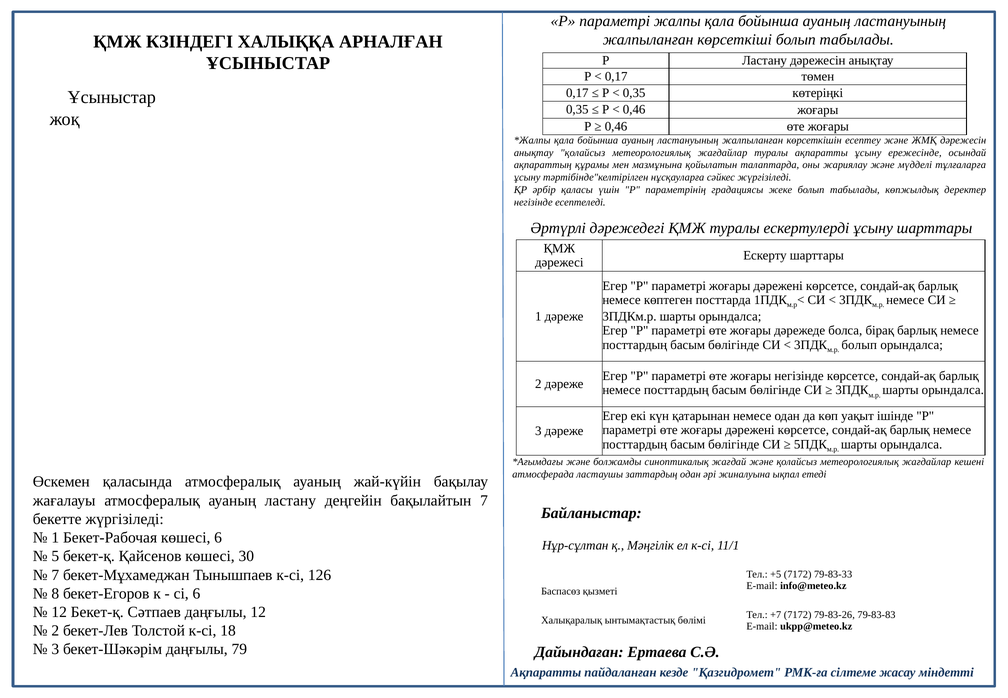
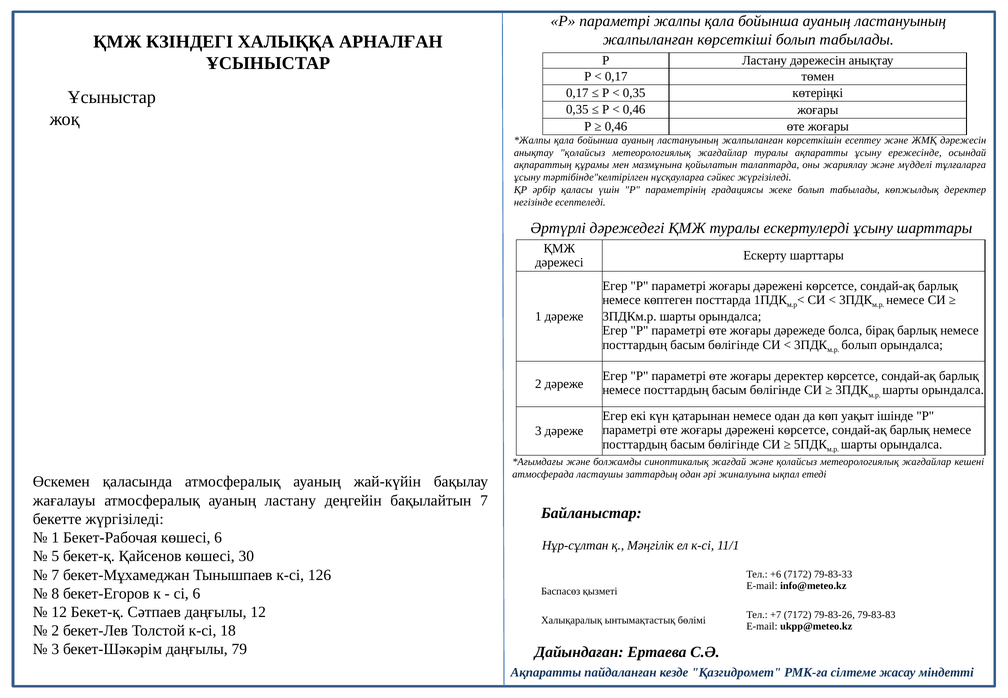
жоғары негізінде: негізінде -> деректер
+5: +5 -> +6
